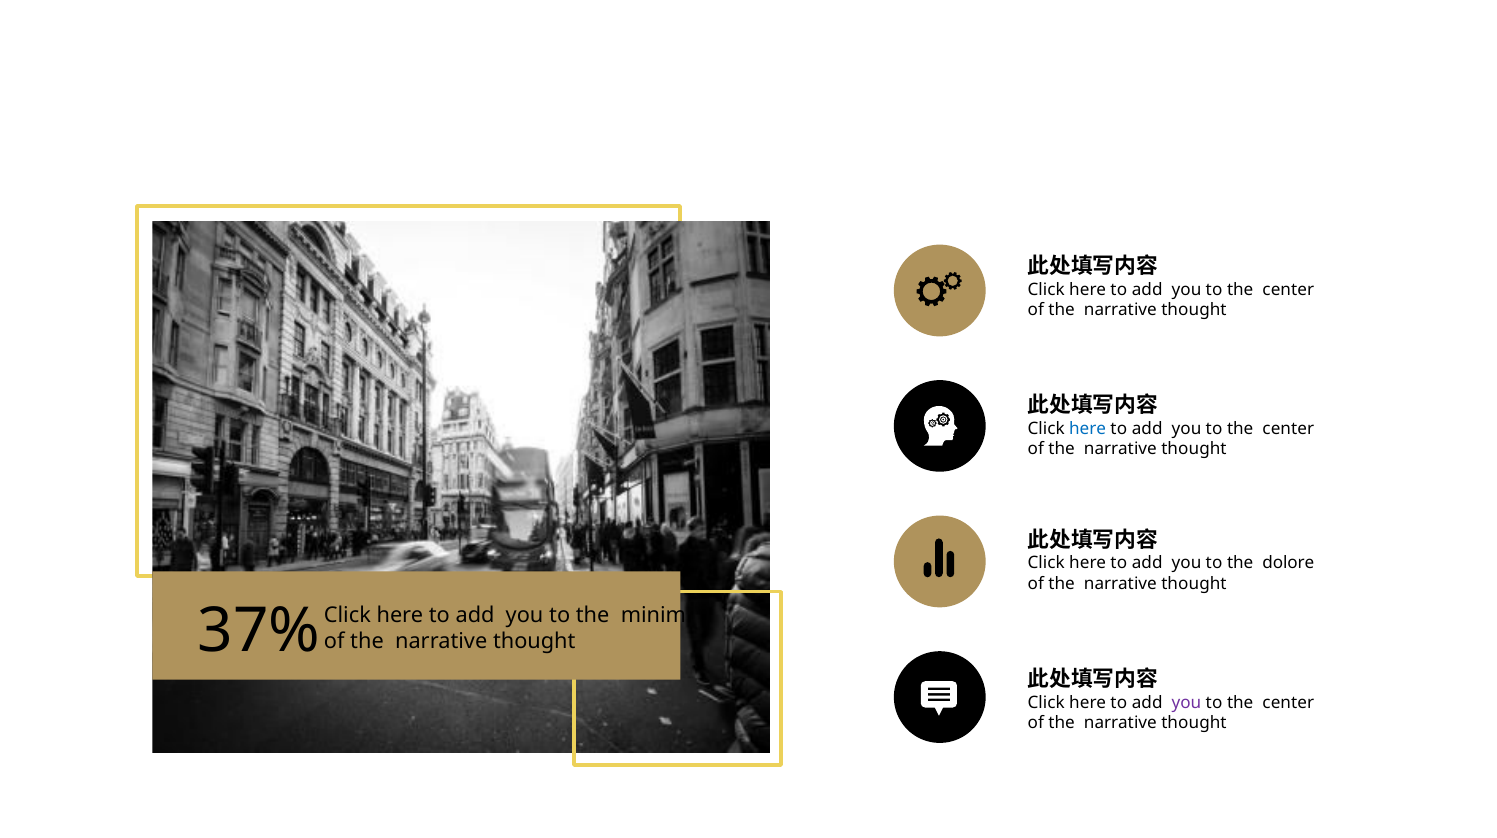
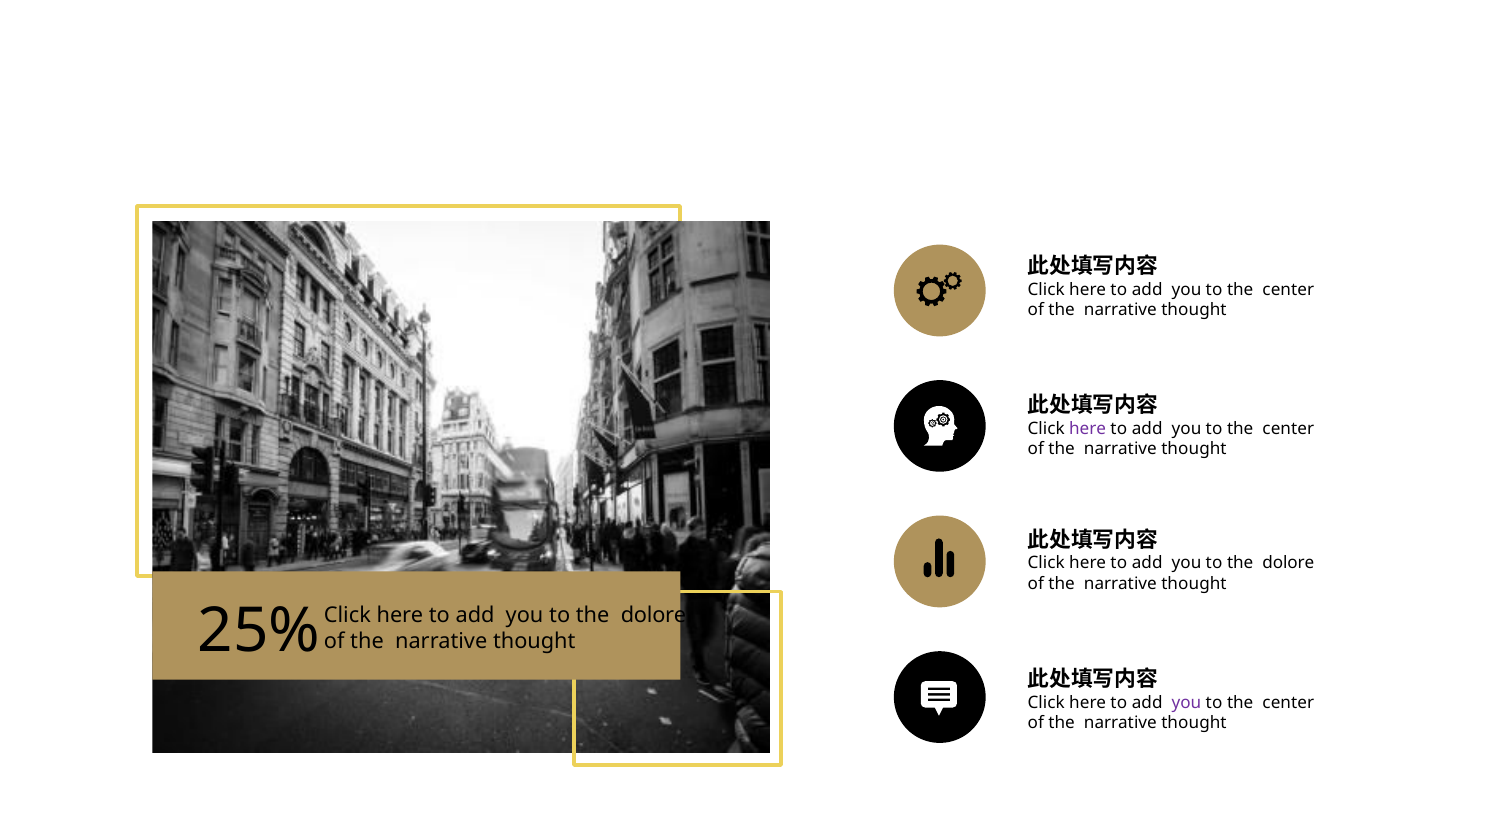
here at (1088, 429) colour: blue -> purple
37%: 37% -> 25%
minim at (653, 616): minim -> dolore
